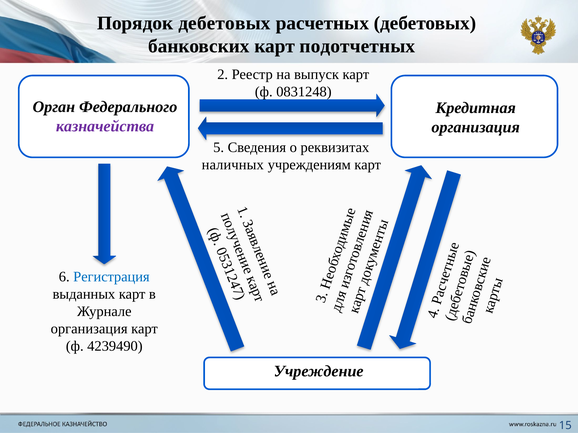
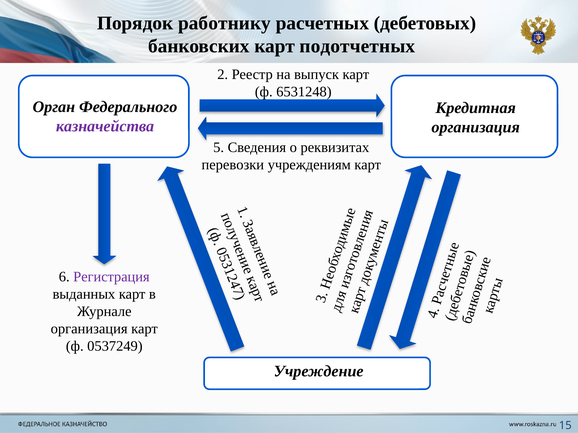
Порядок дебетовых: дебетовых -> работнику
0831248: 0831248 -> 6531248
наличных: наличных -> перевозки
Регистрация colour: blue -> purple
4239490: 4239490 -> 0537249
